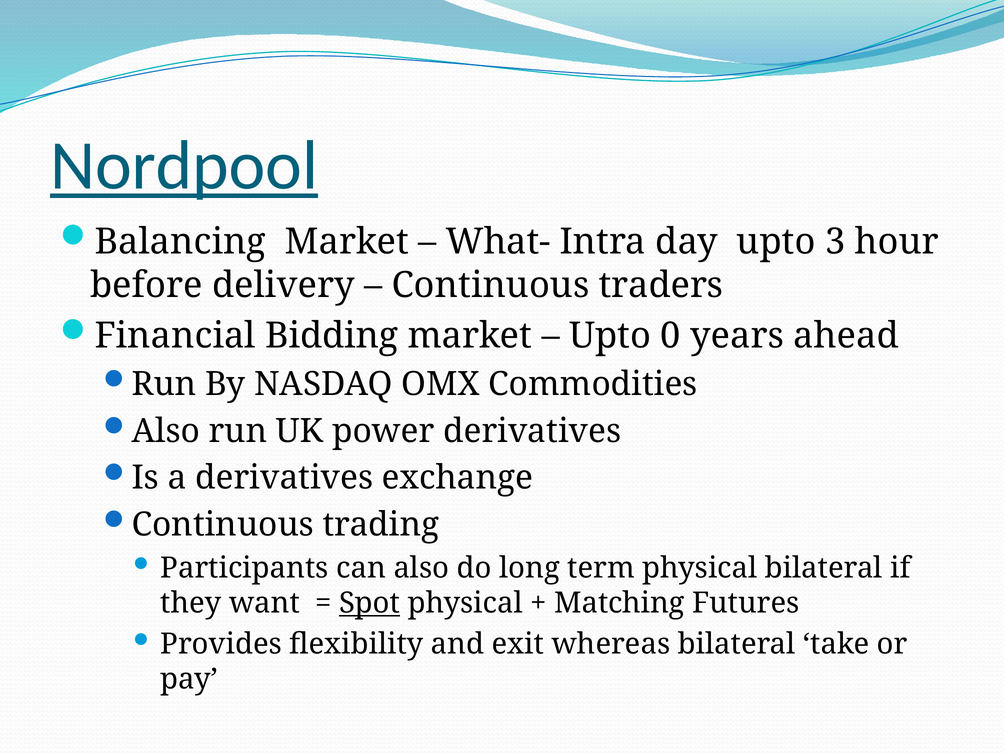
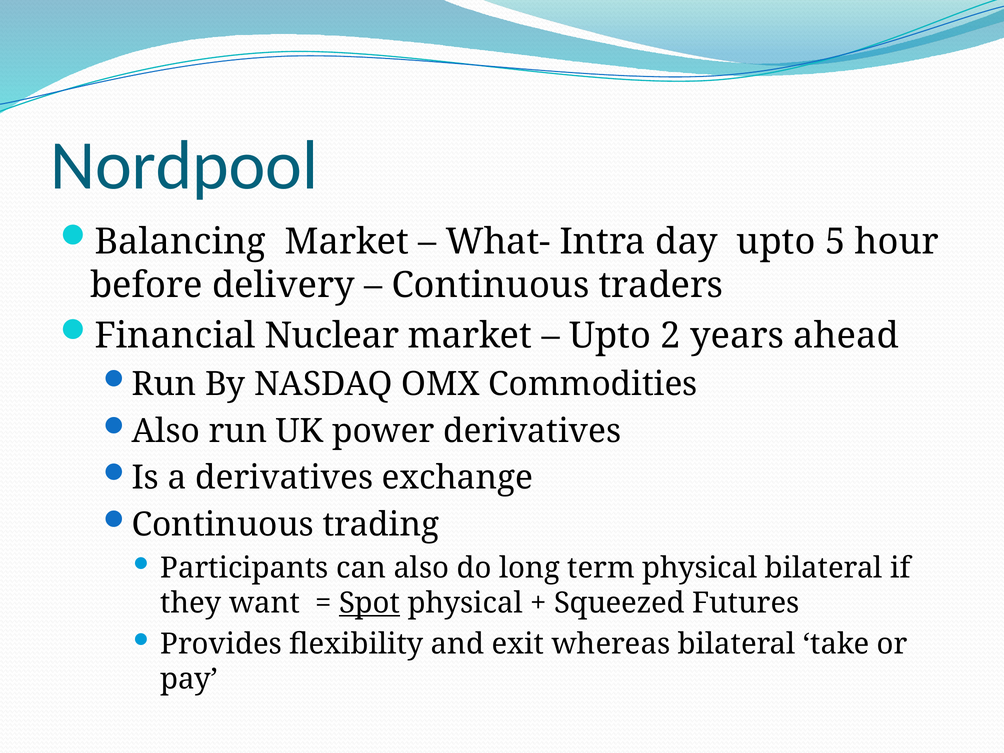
Nordpool underline: present -> none
3: 3 -> 5
Bidding: Bidding -> Nuclear
0: 0 -> 2
Matching: Matching -> Squeezed
